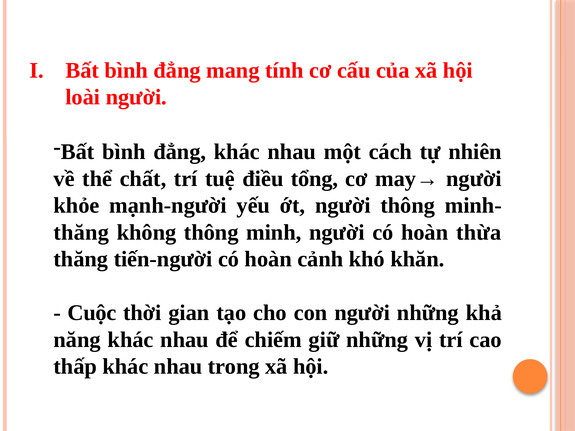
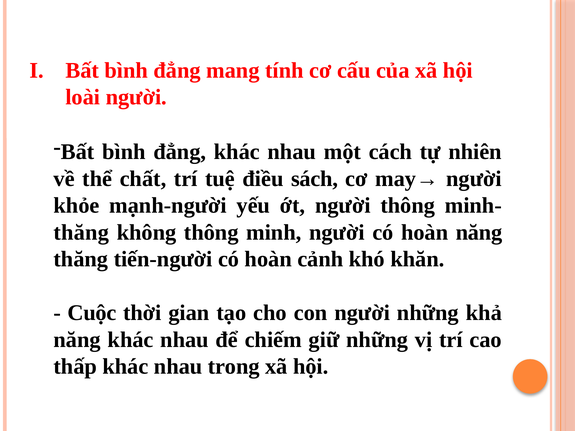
tổng: tổng -> sách
hoàn thừa: thừa -> năng
